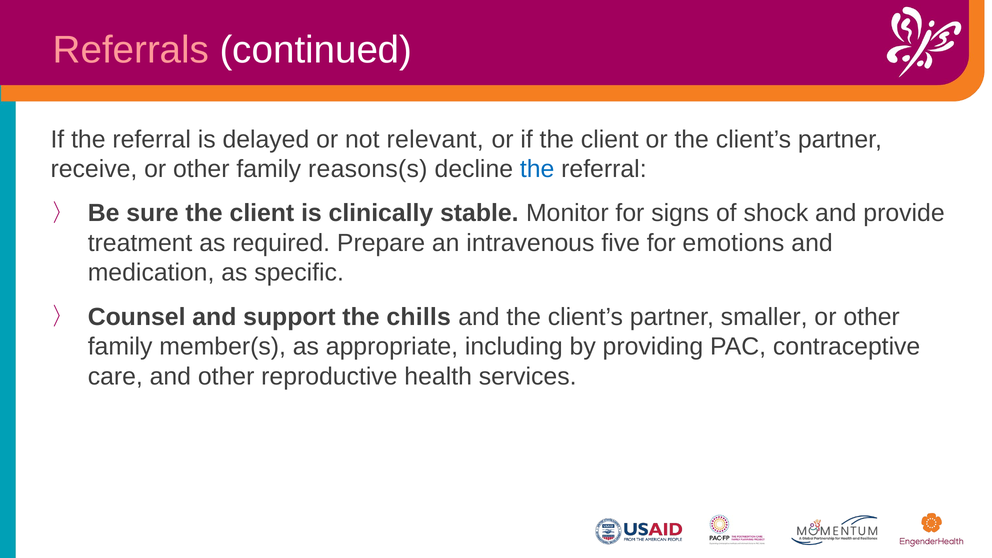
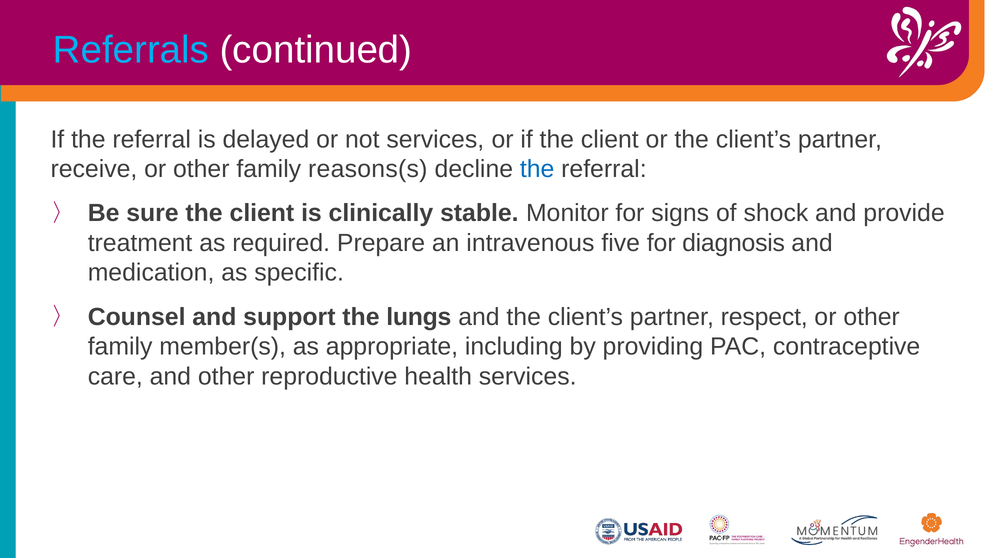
Referrals colour: pink -> light blue
not relevant: relevant -> services
emotions: emotions -> diagnosis
chills: chills -> lungs
smaller: smaller -> respect
